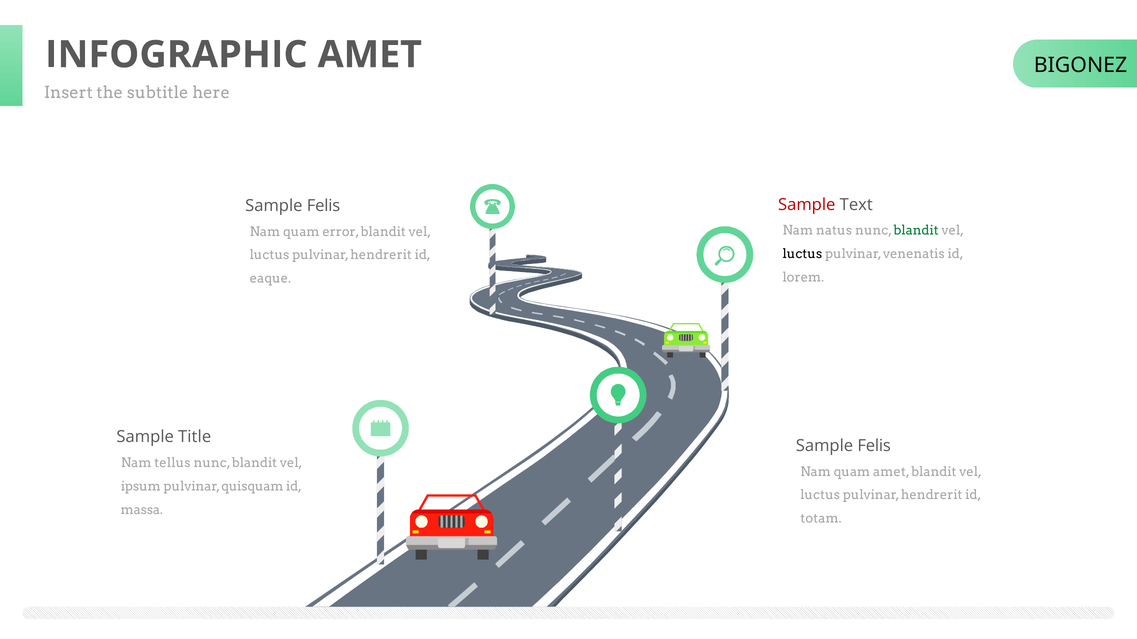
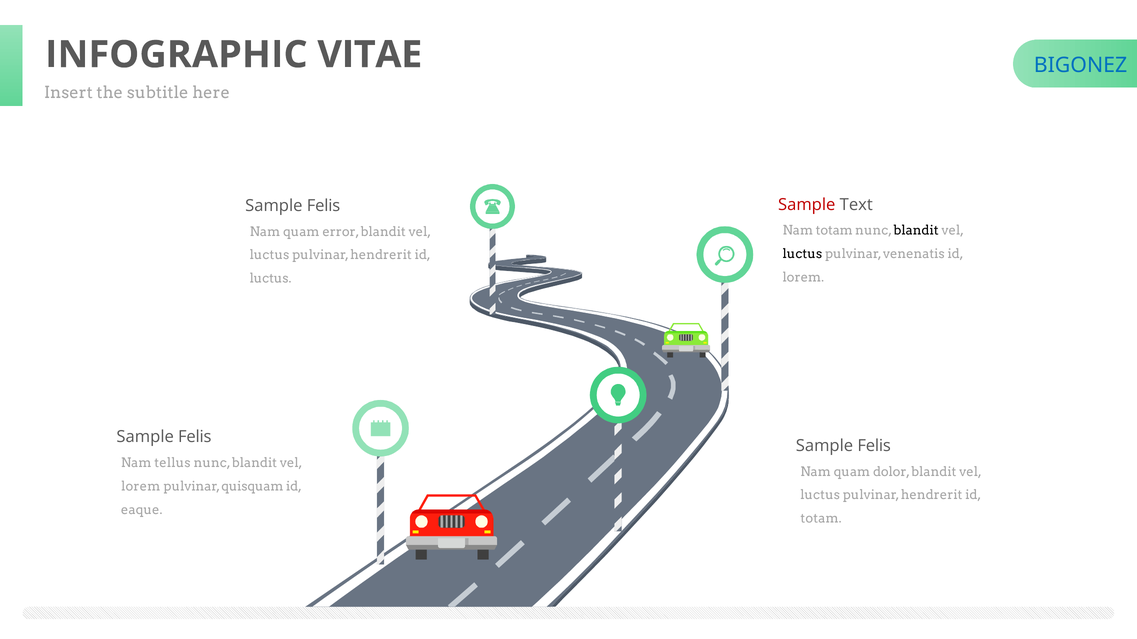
INFOGRAPHIC AMET: AMET -> VITAE
BIGONEZ colour: black -> blue
Nam natus: natus -> totam
blandit at (916, 231) colour: green -> black
eaque at (270, 279): eaque -> luctus
Title at (195, 437): Title -> Felis
quam amet: amet -> dolor
ipsum at (141, 487): ipsum -> lorem
massa: massa -> eaque
